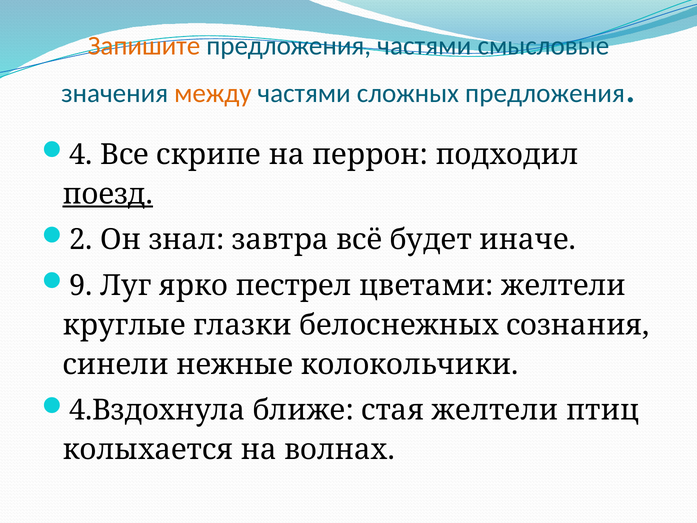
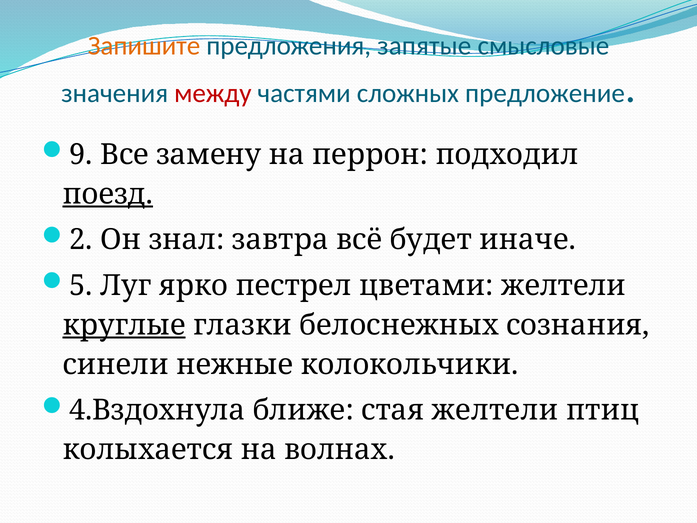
предложения частями: частями -> запятые
между colour: orange -> red
сложных предложения: предложения -> предложение
4: 4 -> 9
скрипе: скрипе -> замену
9: 9 -> 5
круглые underline: none -> present
